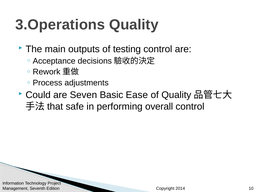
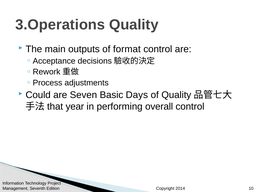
testing: testing -> format
Ease: Ease -> Days
safe: safe -> year
